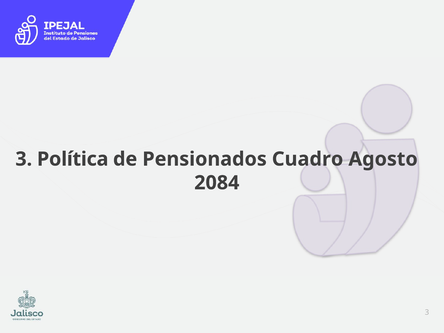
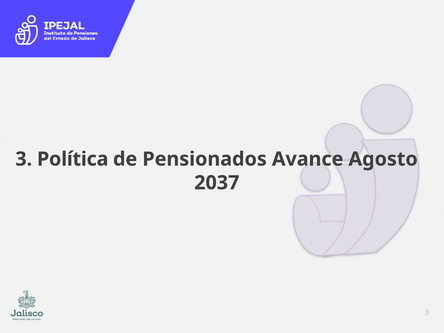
Cuadro: Cuadro -> Avance
2084: 2084 -> 2037
